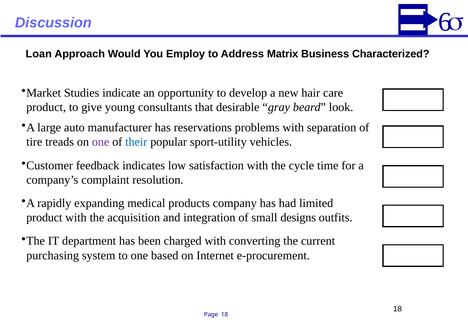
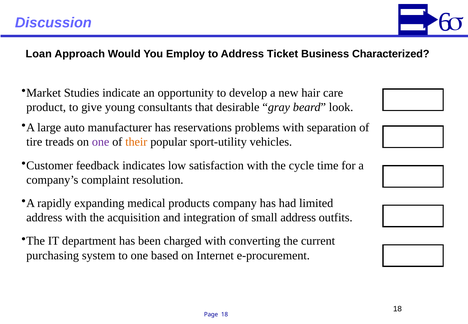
Matrix: Matrix -> Ticket
their colour: blue -> orange
product at (44, 218): product -> address
small designs: designs -> address
